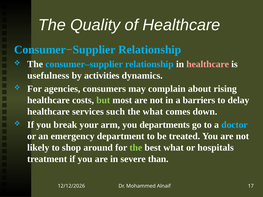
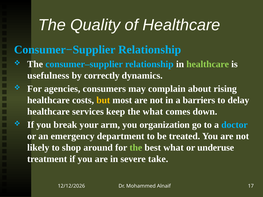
healthcare at (208, 64) colour: pink -> light green
activities: activities -> correctly
but colour: light green -> yellow
such: such -> keep
departments: departments -> organization
hospitals: hospitals -> underuse
than: than -> take
